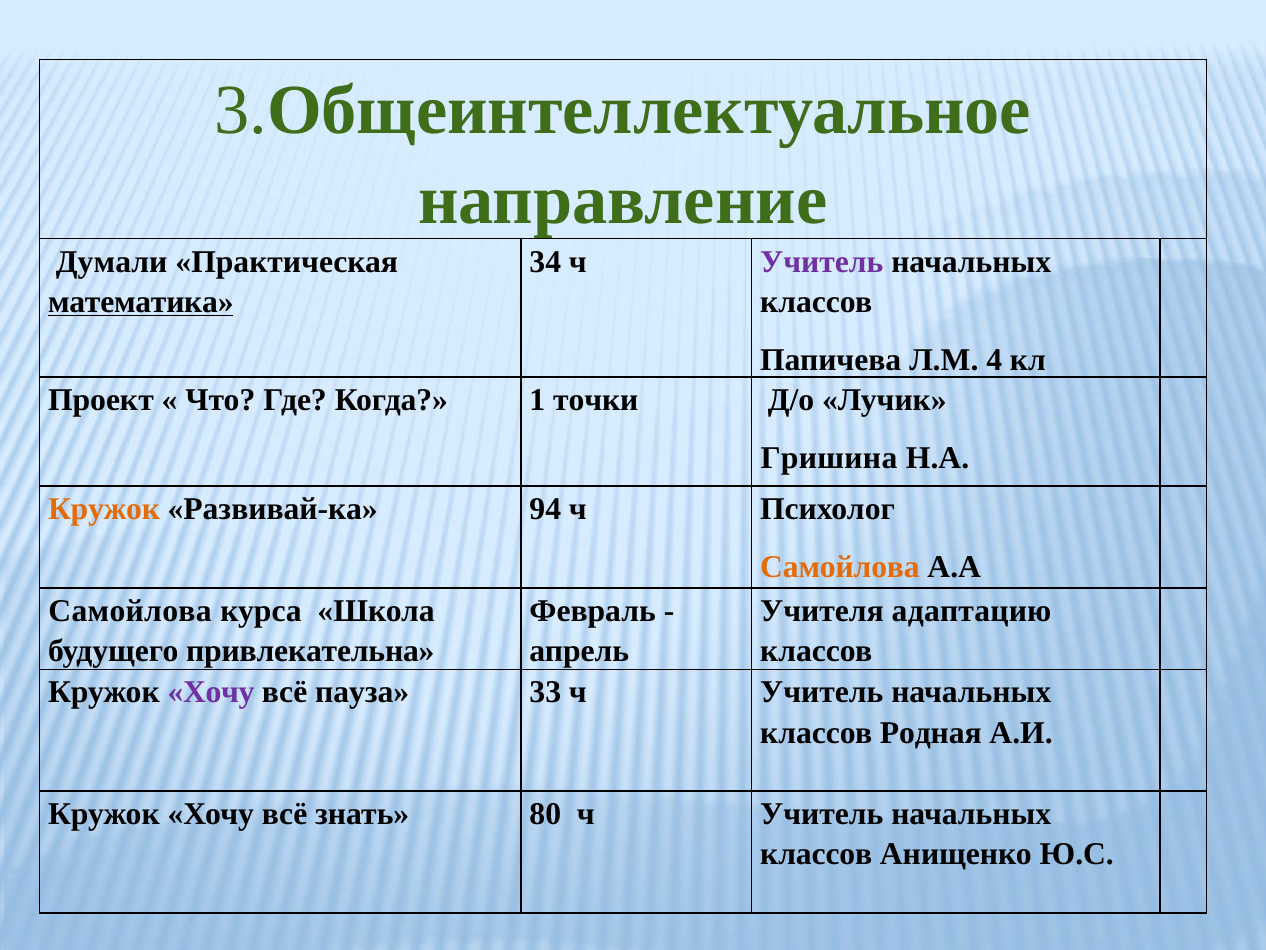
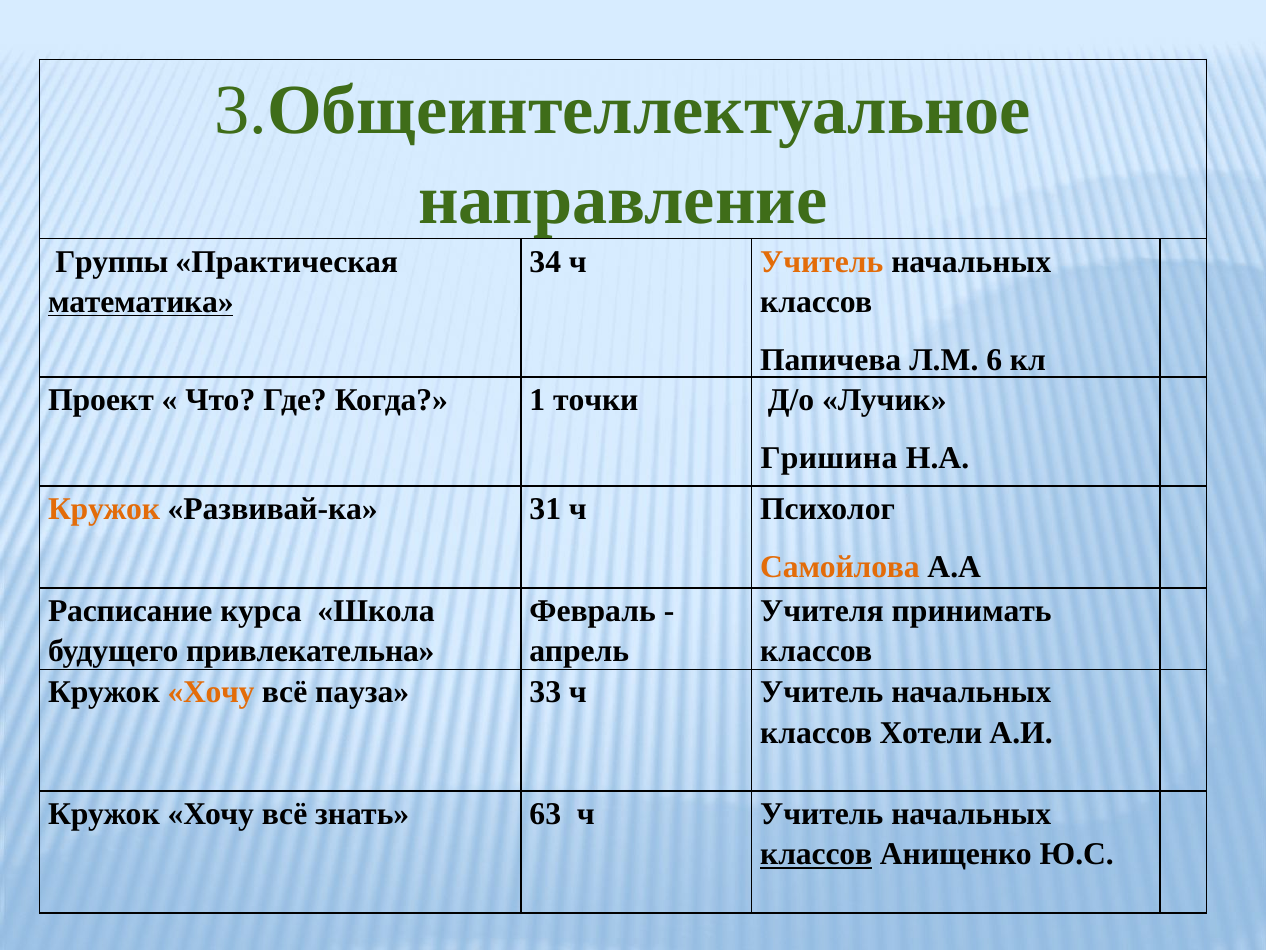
Думали: Думали -> Группы
Учитель at (822, 261) colour: purple -> orange
4: 4 -> 6
94: 94 -> 31
Самойлова at (130, 611): Самойлова -> Расписание
адаптацию: адаптацию -> принимать
Хочу at (211, 692) colour: purple -> orange
Родная: Родная -> Хотели
80: 80 -> 63
классов at (816, 854) underline: none -> present
